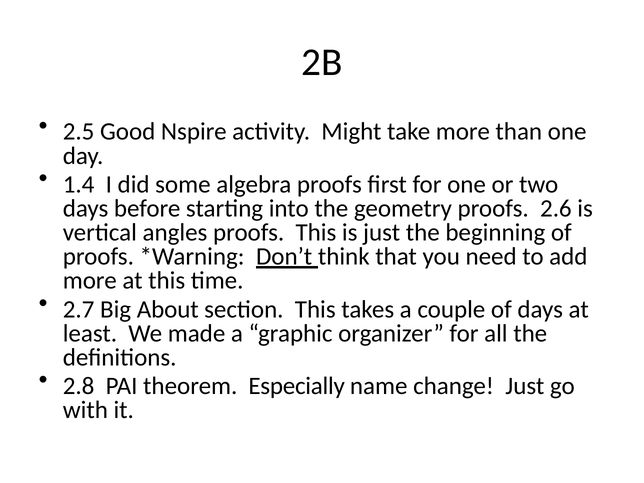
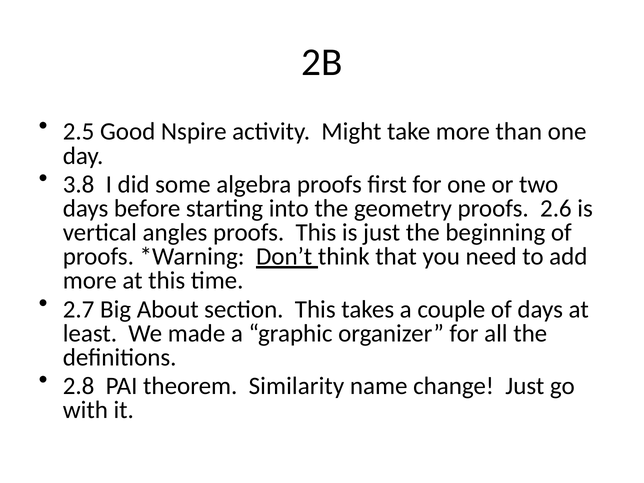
1.4: 1.4 -> 3.8
Especially: Especially -> Similarity
